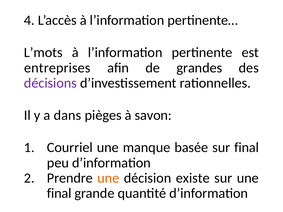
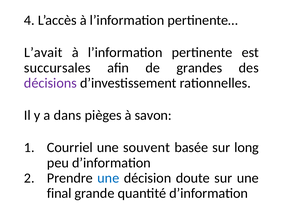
L’mots: L’mots -> L’avait
entreprises: entreprises -> succursales
manque: manque -> souvent
sur final: final -> long
une at (108, 178) colour: orange -> blue
existe: existe -> doute
